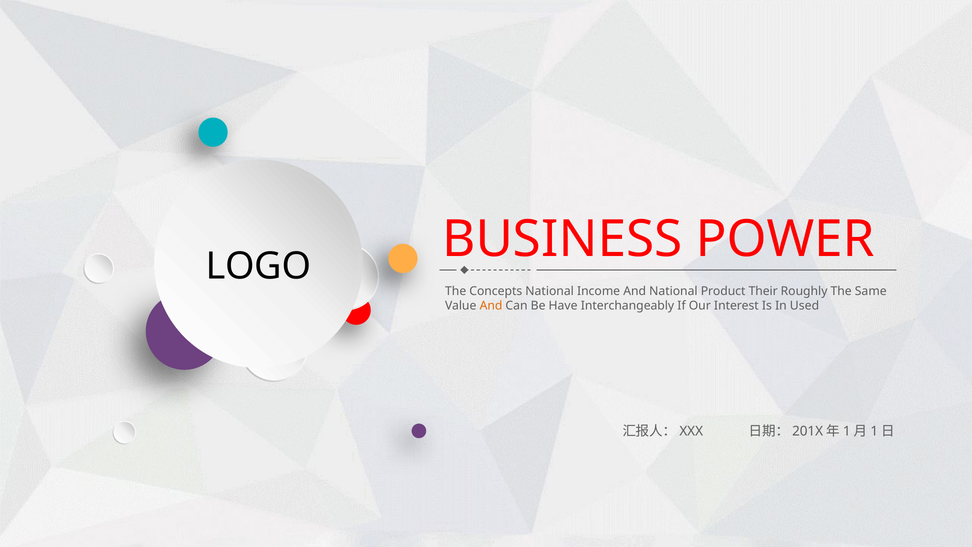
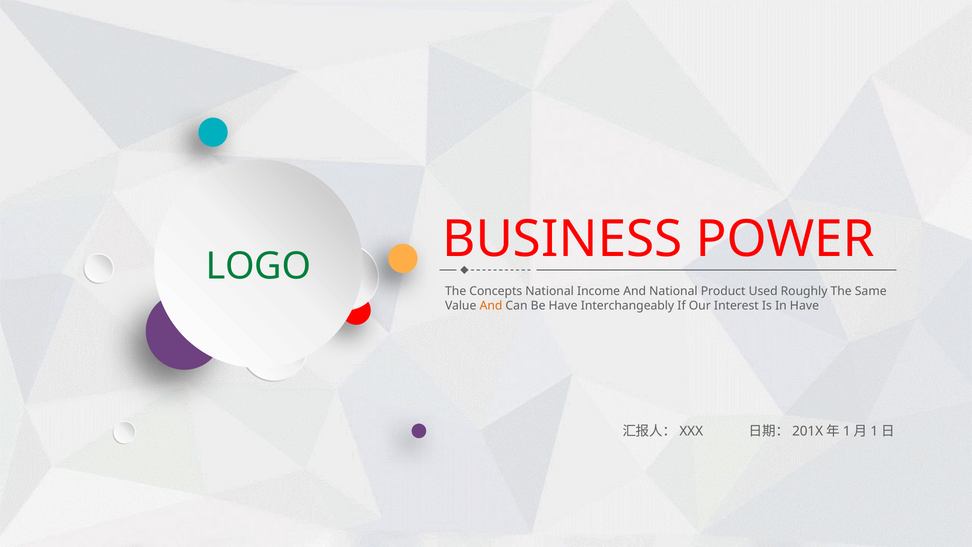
LOGO colour: black -> green
Their: Their -> Used
In Used: Used -> Have
